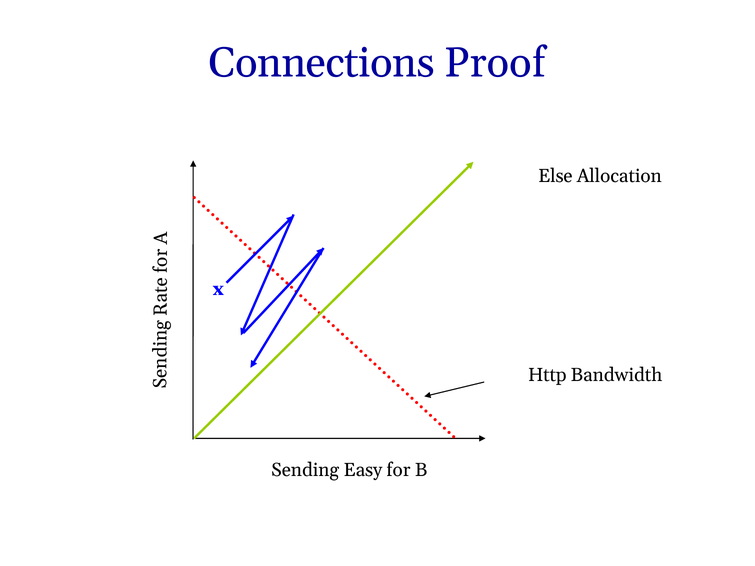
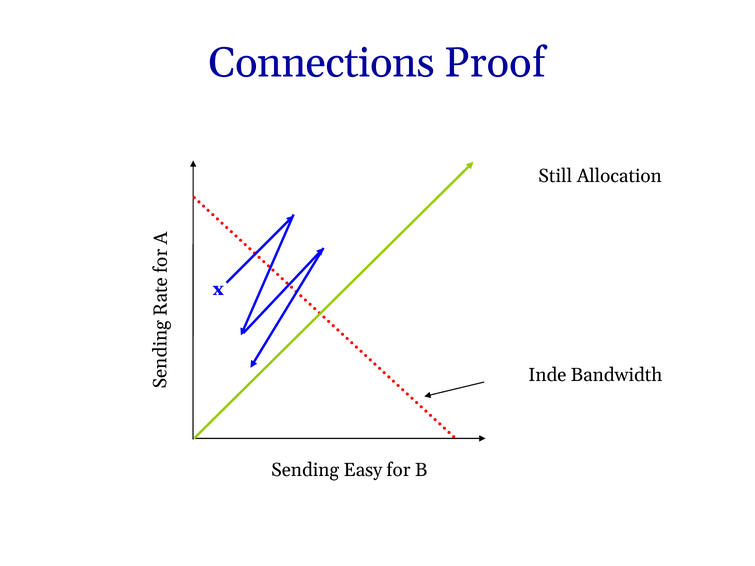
Else: Else -> Still
Http: Http -> Inde
